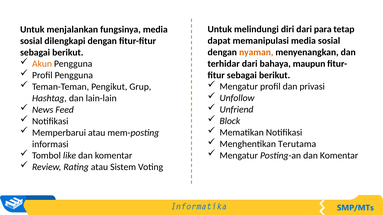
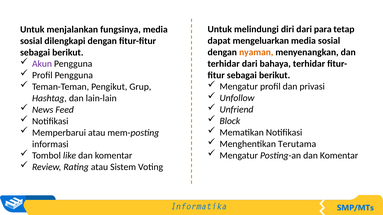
memanipulasi: memanipulasi -> mengeluarkan
Akun colour: orange -> purple
bahaya maupun: maupun -> terhidar
